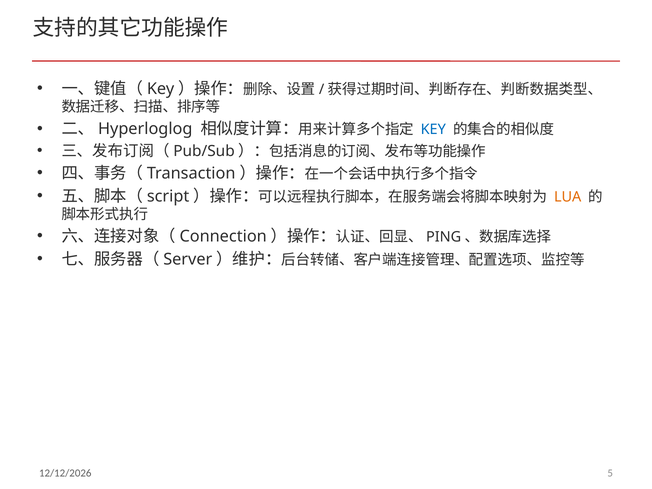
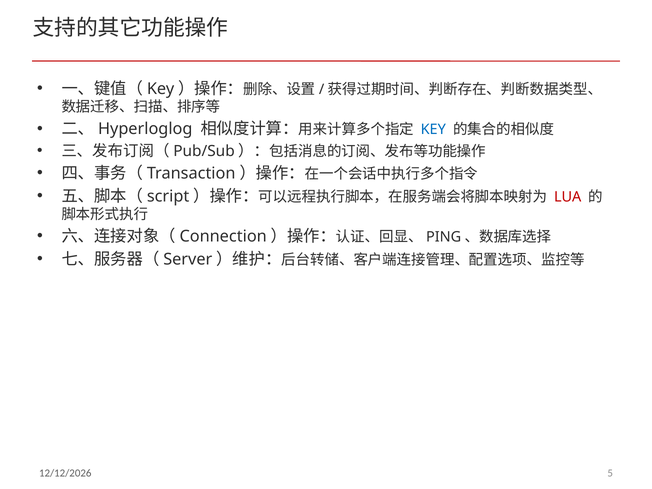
LUA colour: orange -> red
